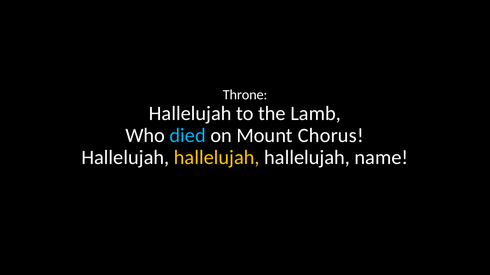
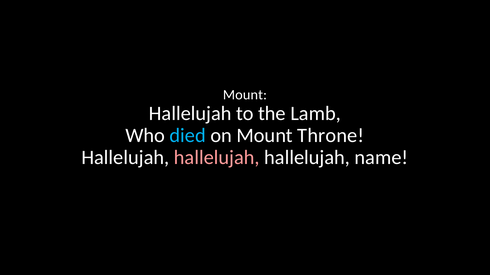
Throne at (245, 95): Throne -> Mount
Chorus: Chorus -> Throne
hallelujah at (217, 158) colour: yellow -> pink
